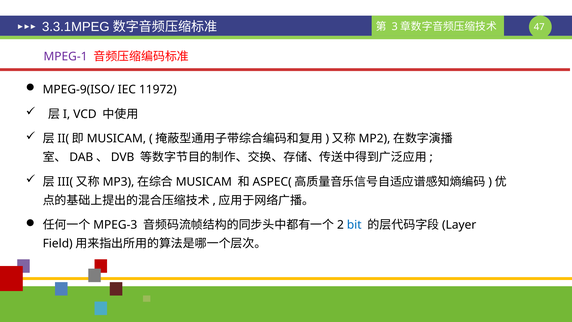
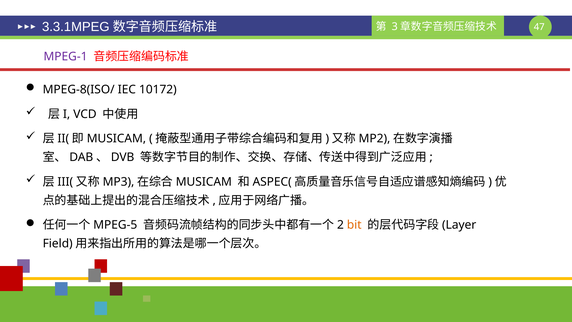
MPEG-9(ISO/: MPEG-9(ISO/ -> MPEG-8(ISO/
11972: 11972 -> 10172
MPEG-3: MPEG-3 -> MPEG-5
bit colour: blue -> orange
